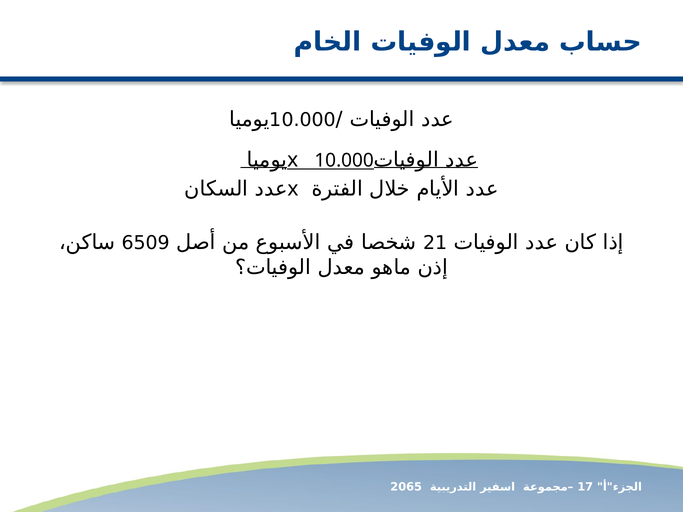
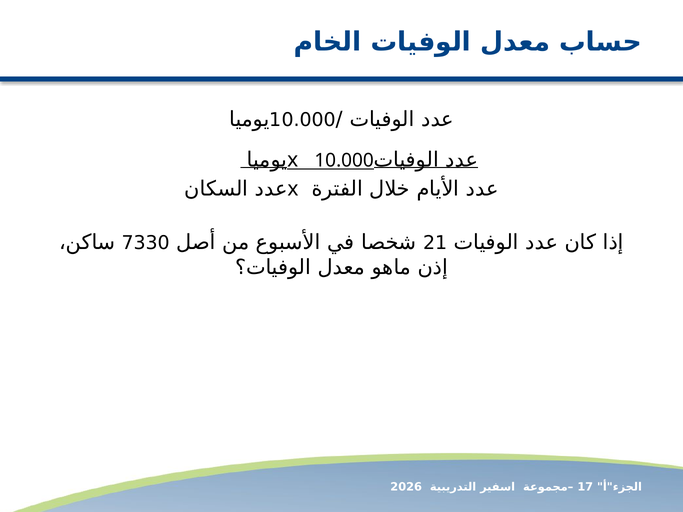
6509: 6509 -> 7330
2065: 2065 -> 2026
